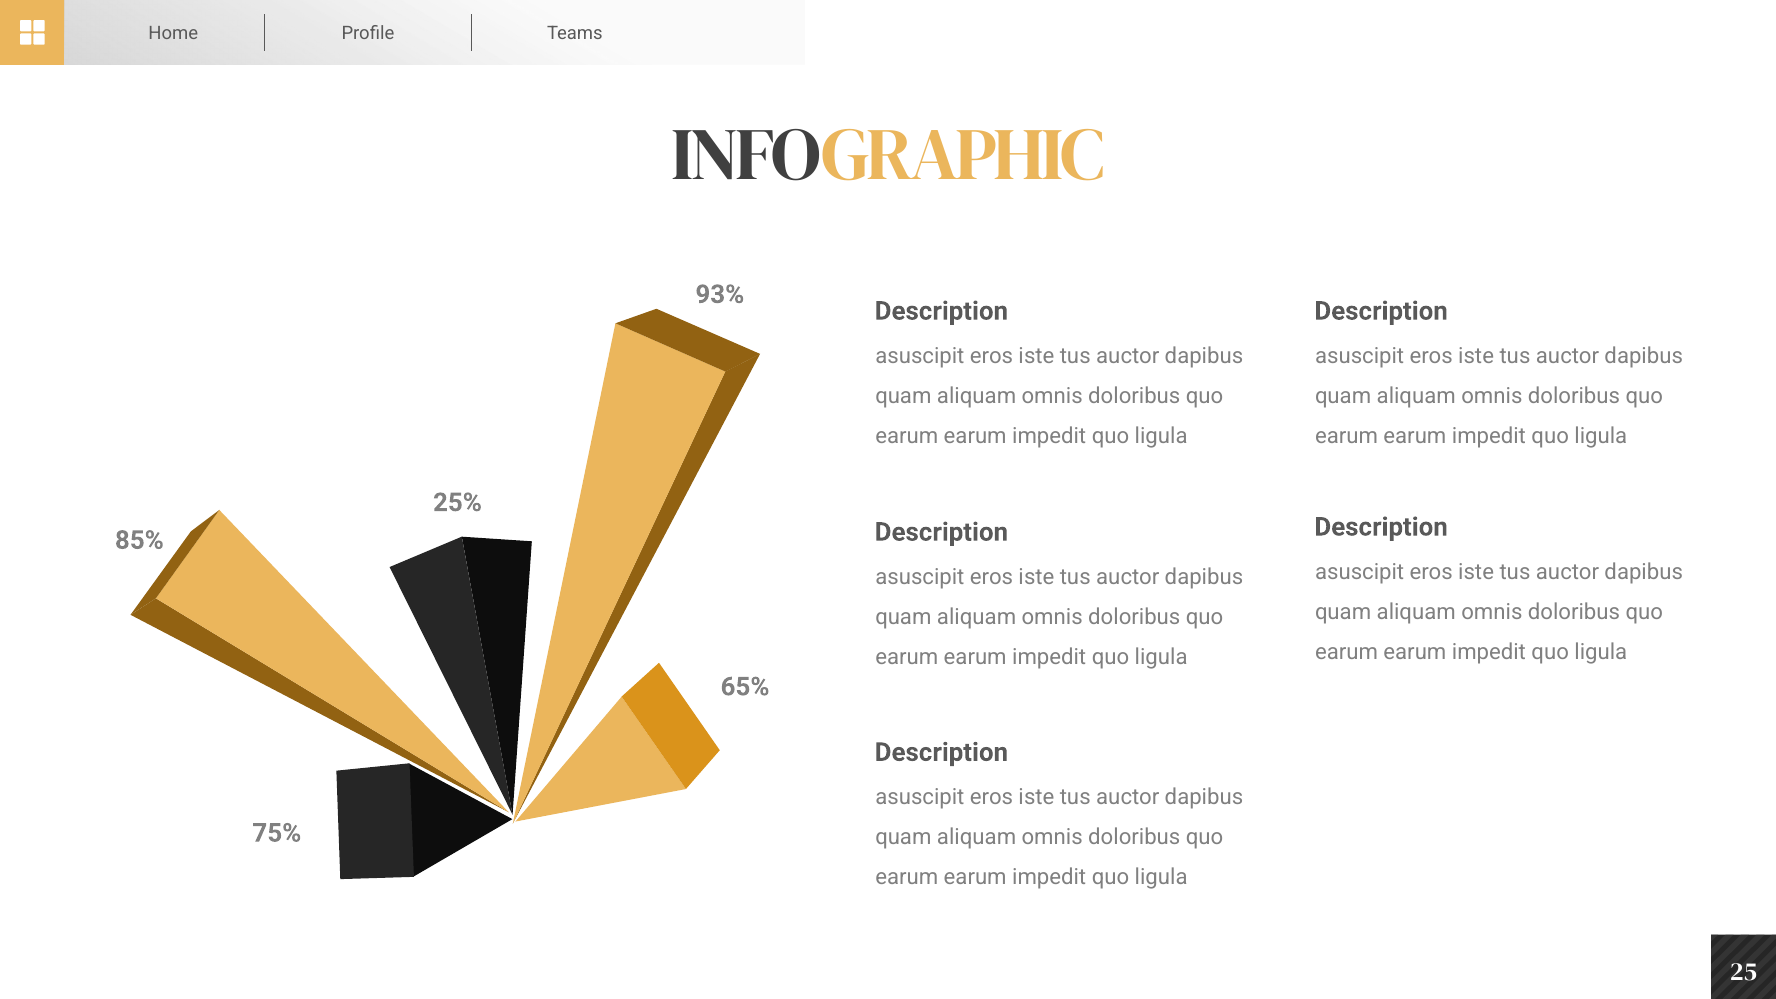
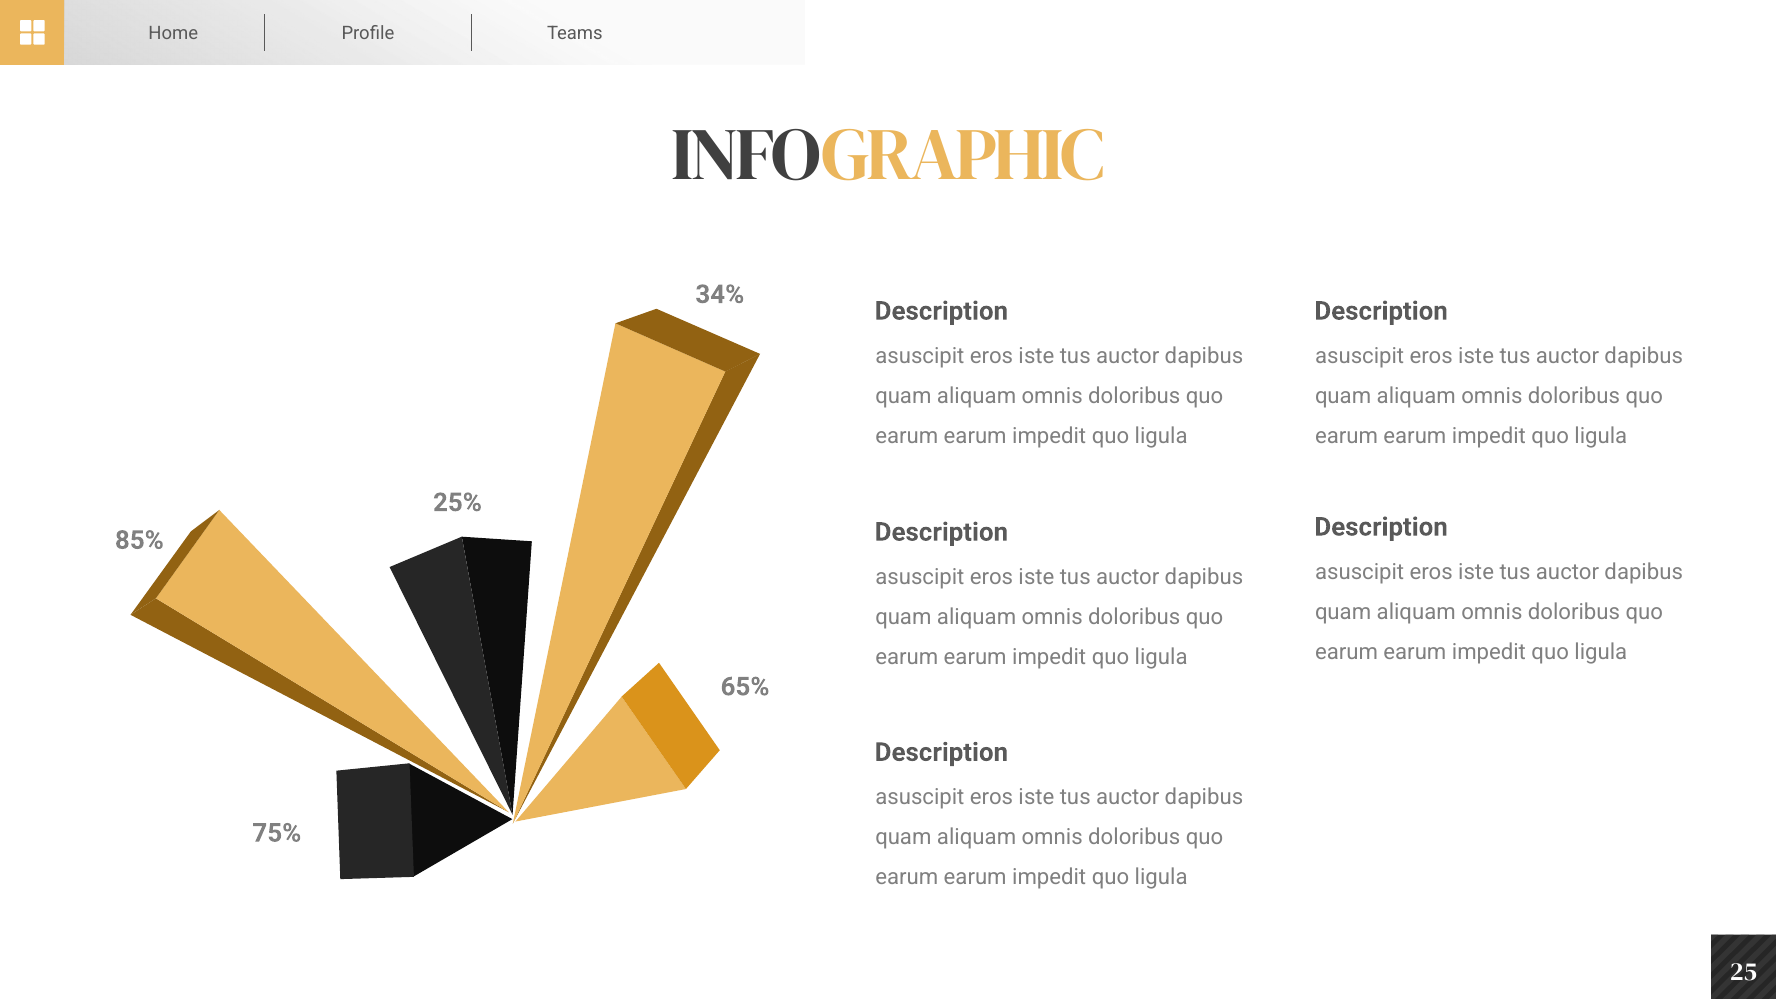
93%: 93% -> 34%
